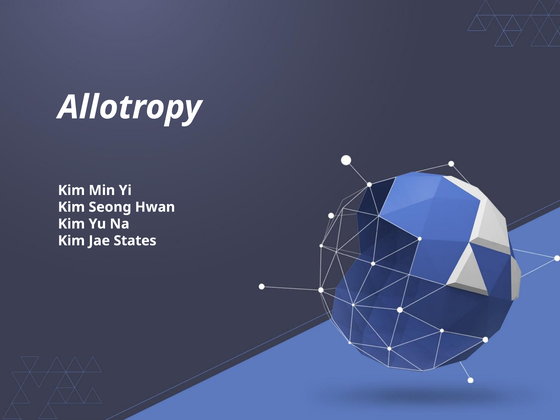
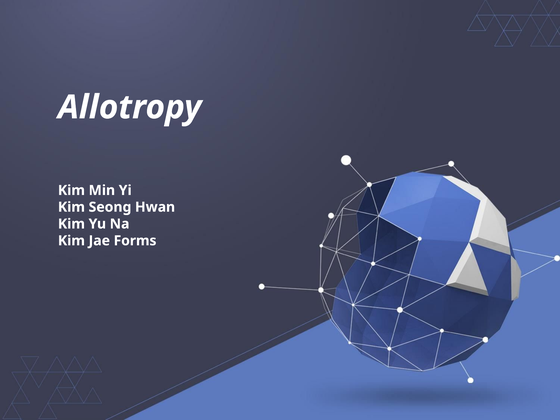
States: States -> Forms
